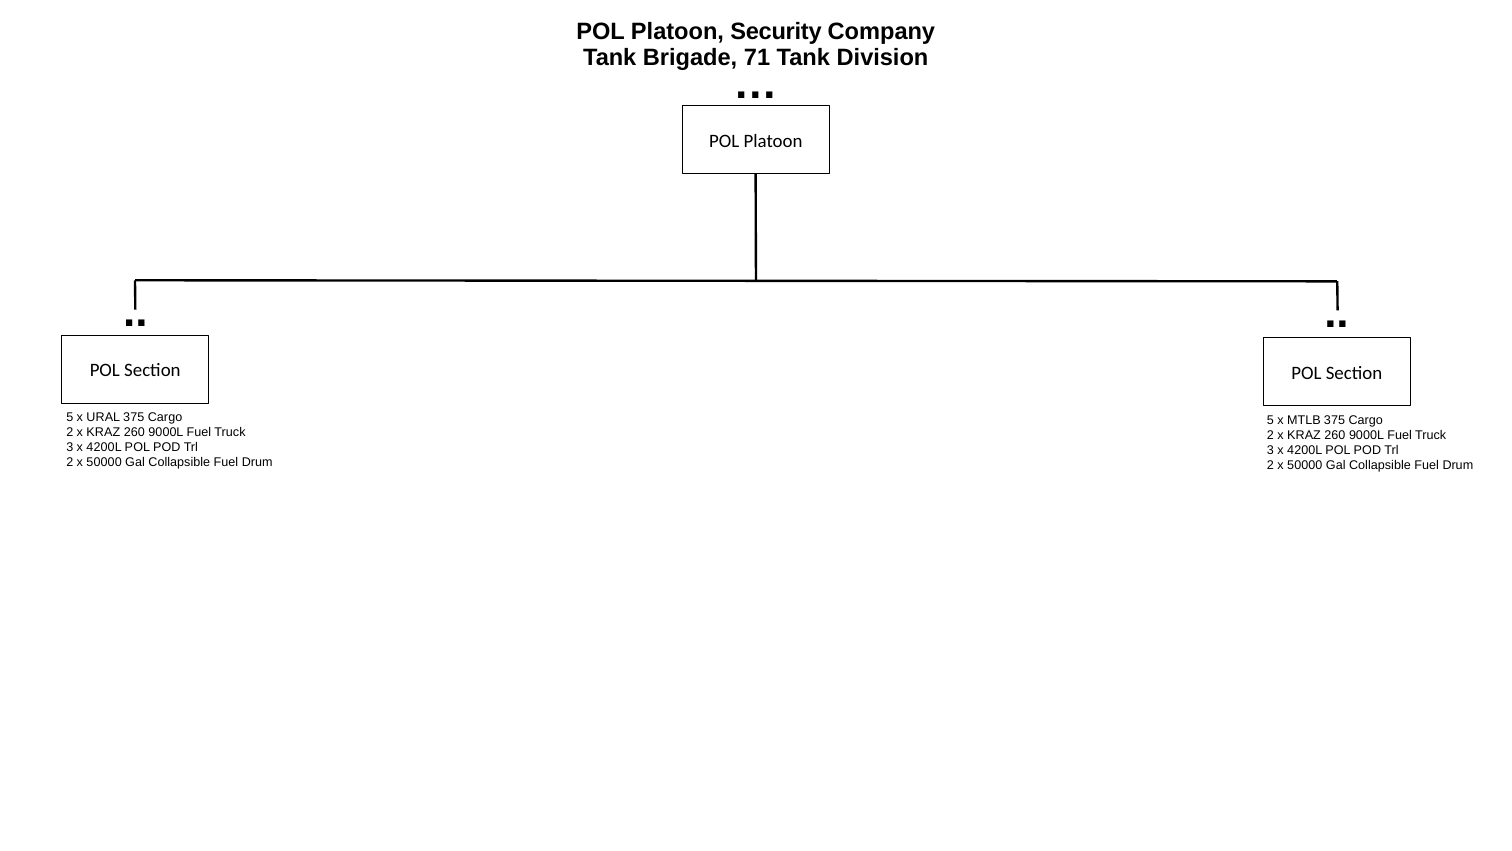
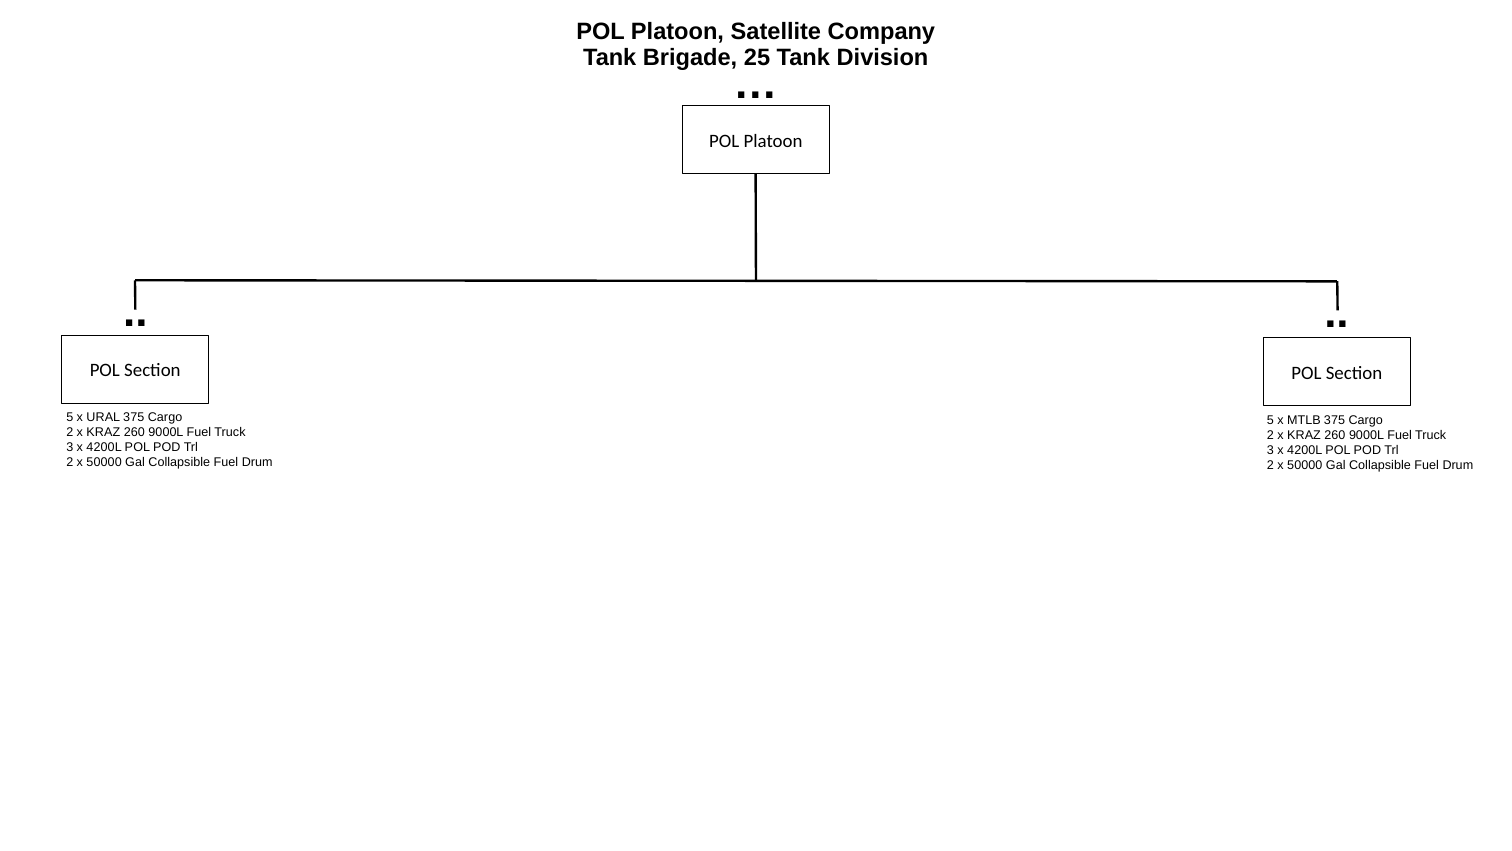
Security: Security -> Satellite
71: 71 -> 25
